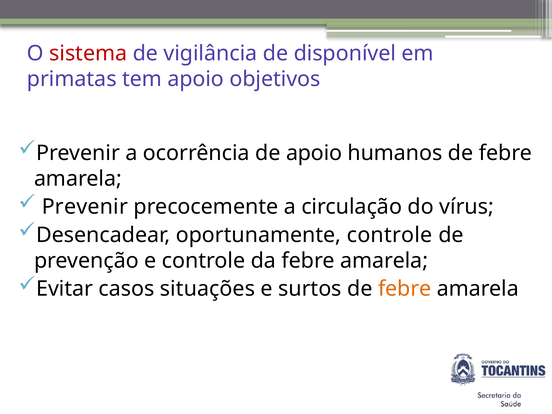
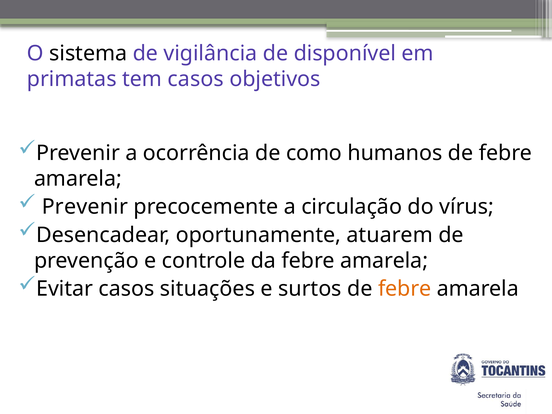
sistema colour: red -> black
tem apoio: apoio -> casos
de apoio: apoio -> como
oportunamente controle: controle -> atuarem
